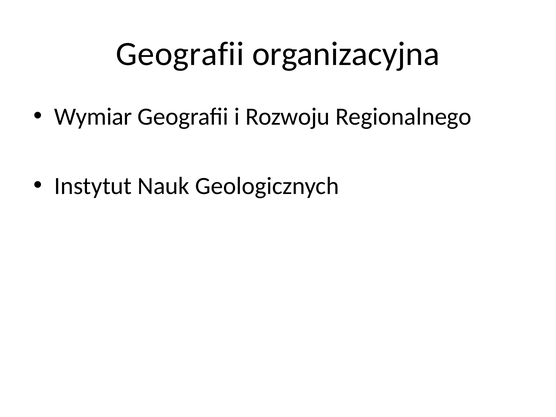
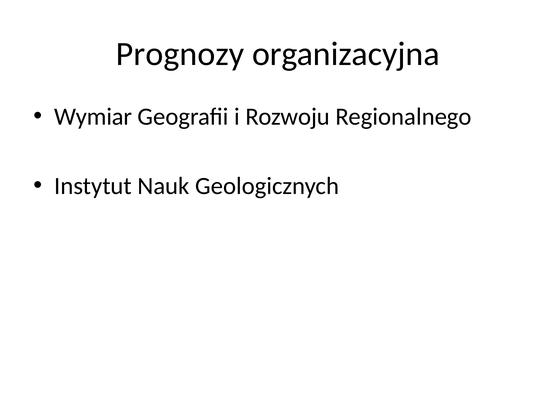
Geografii at (180, 54): Geografii -> Prognozy
